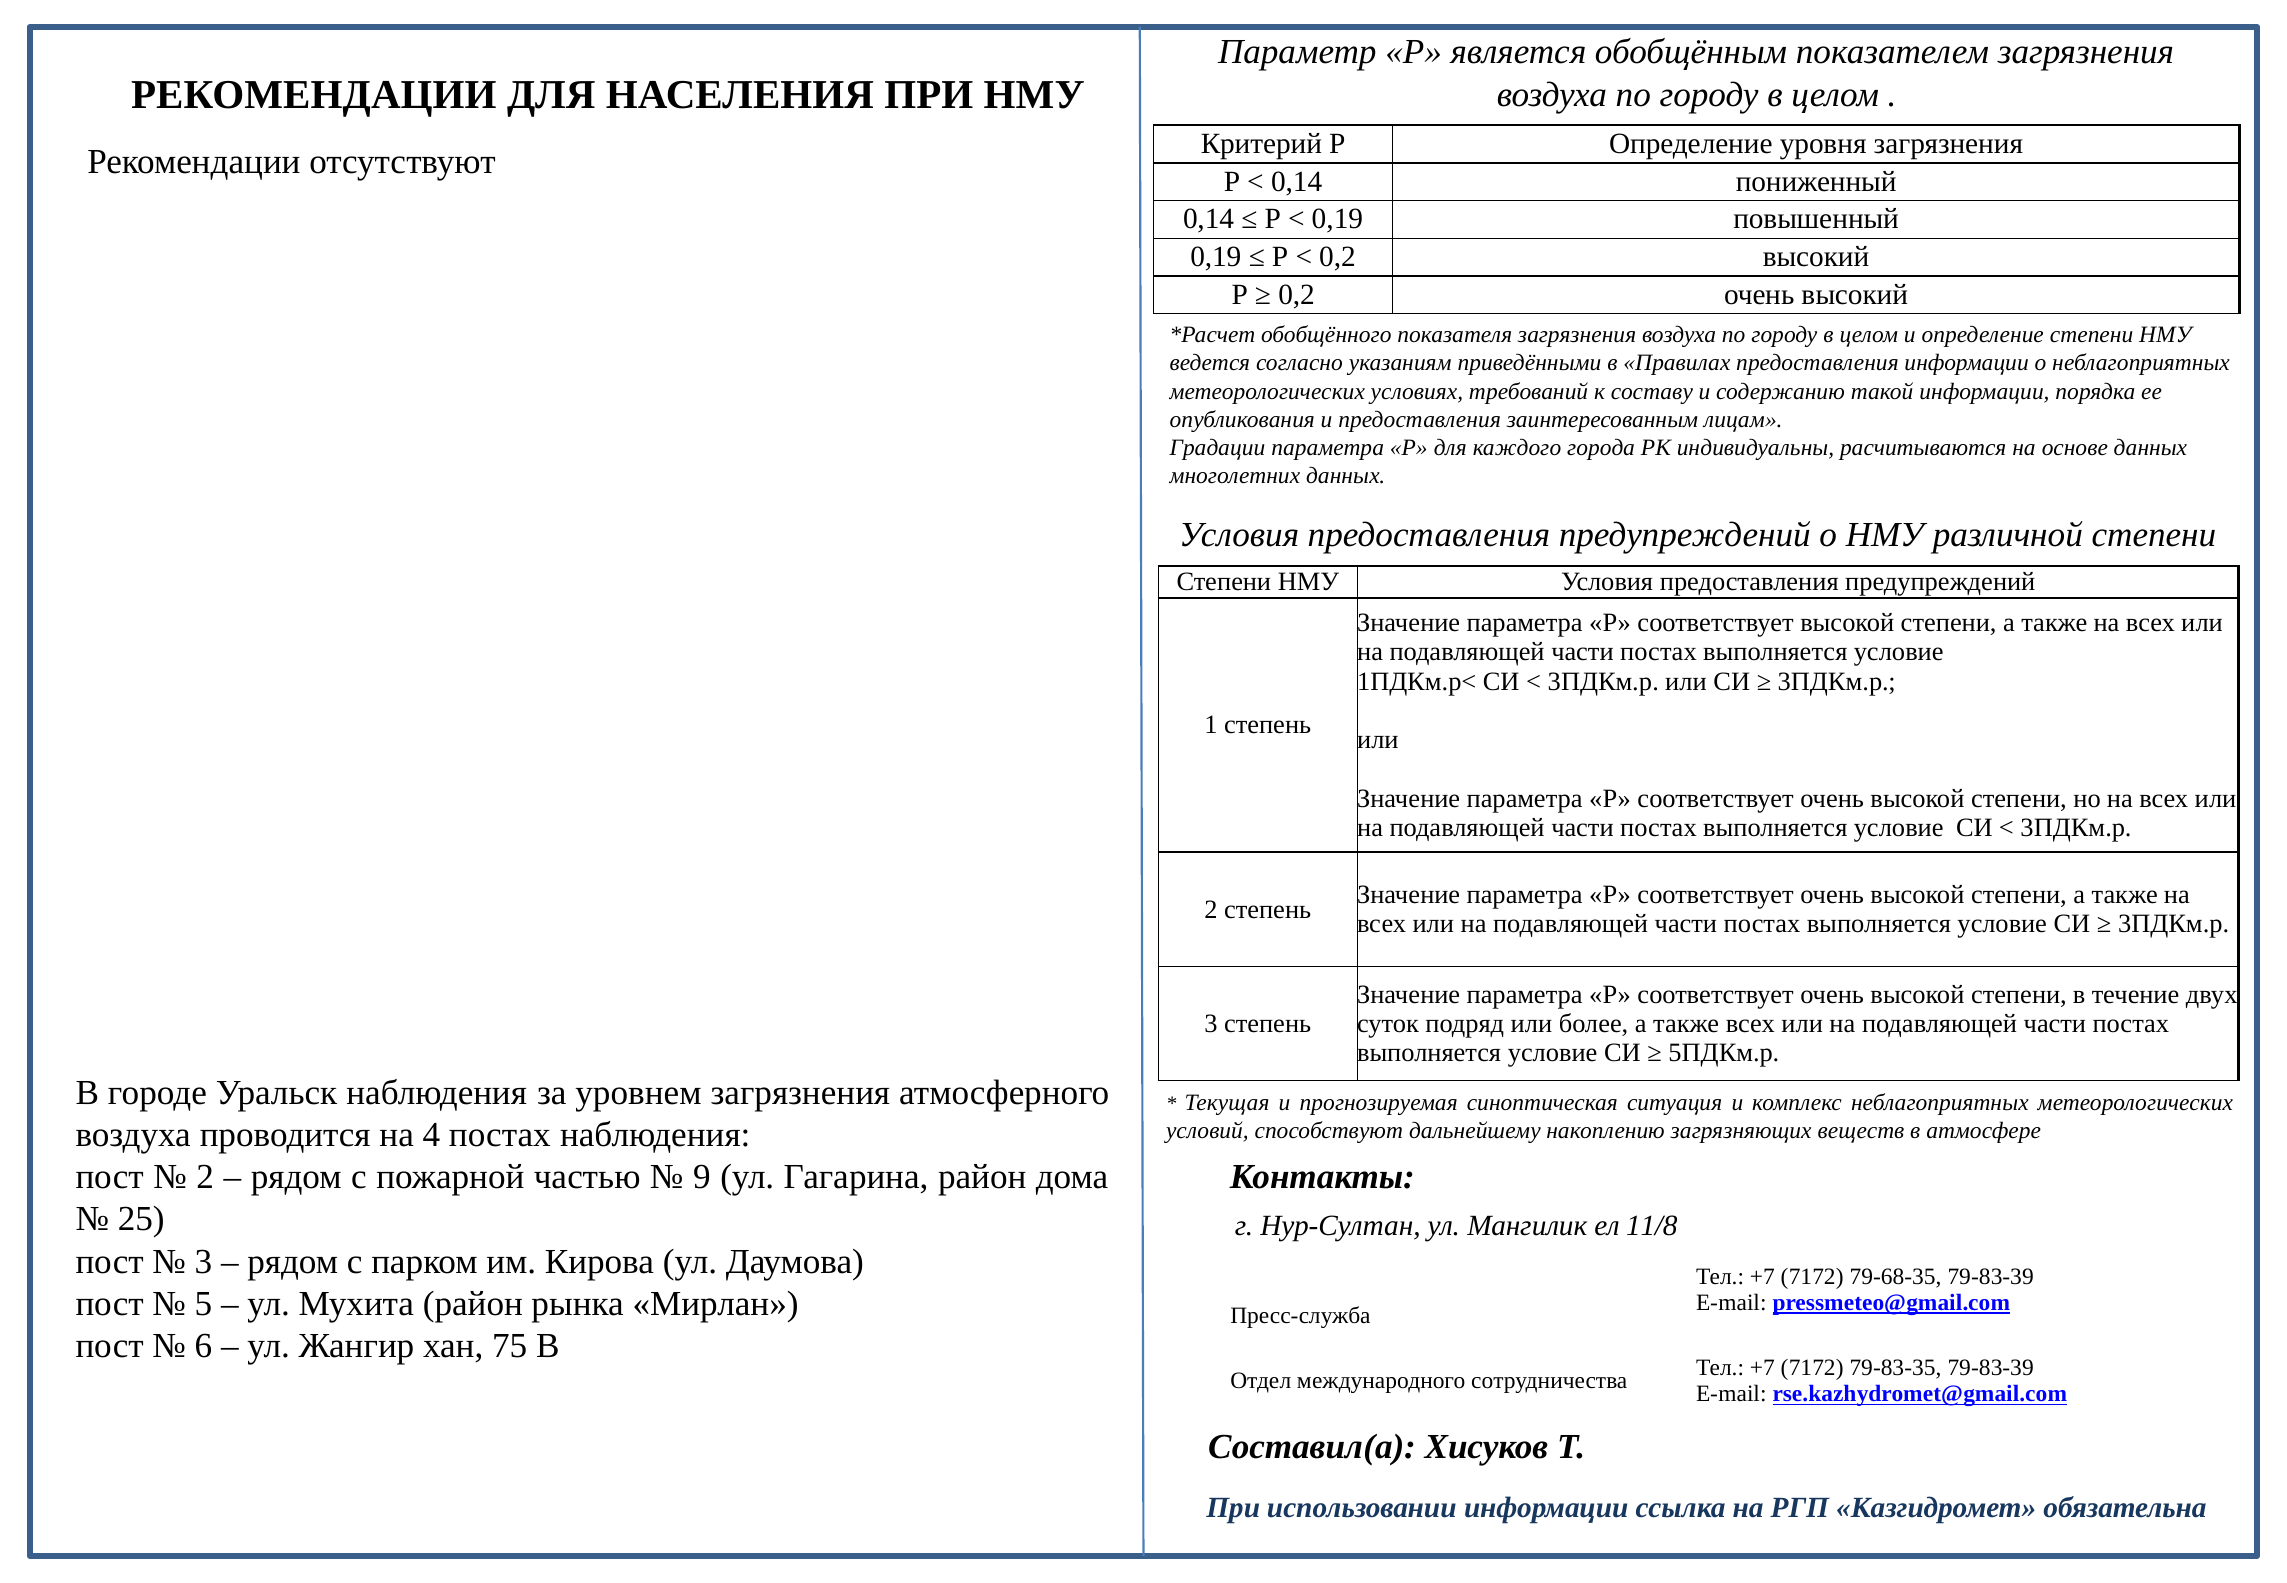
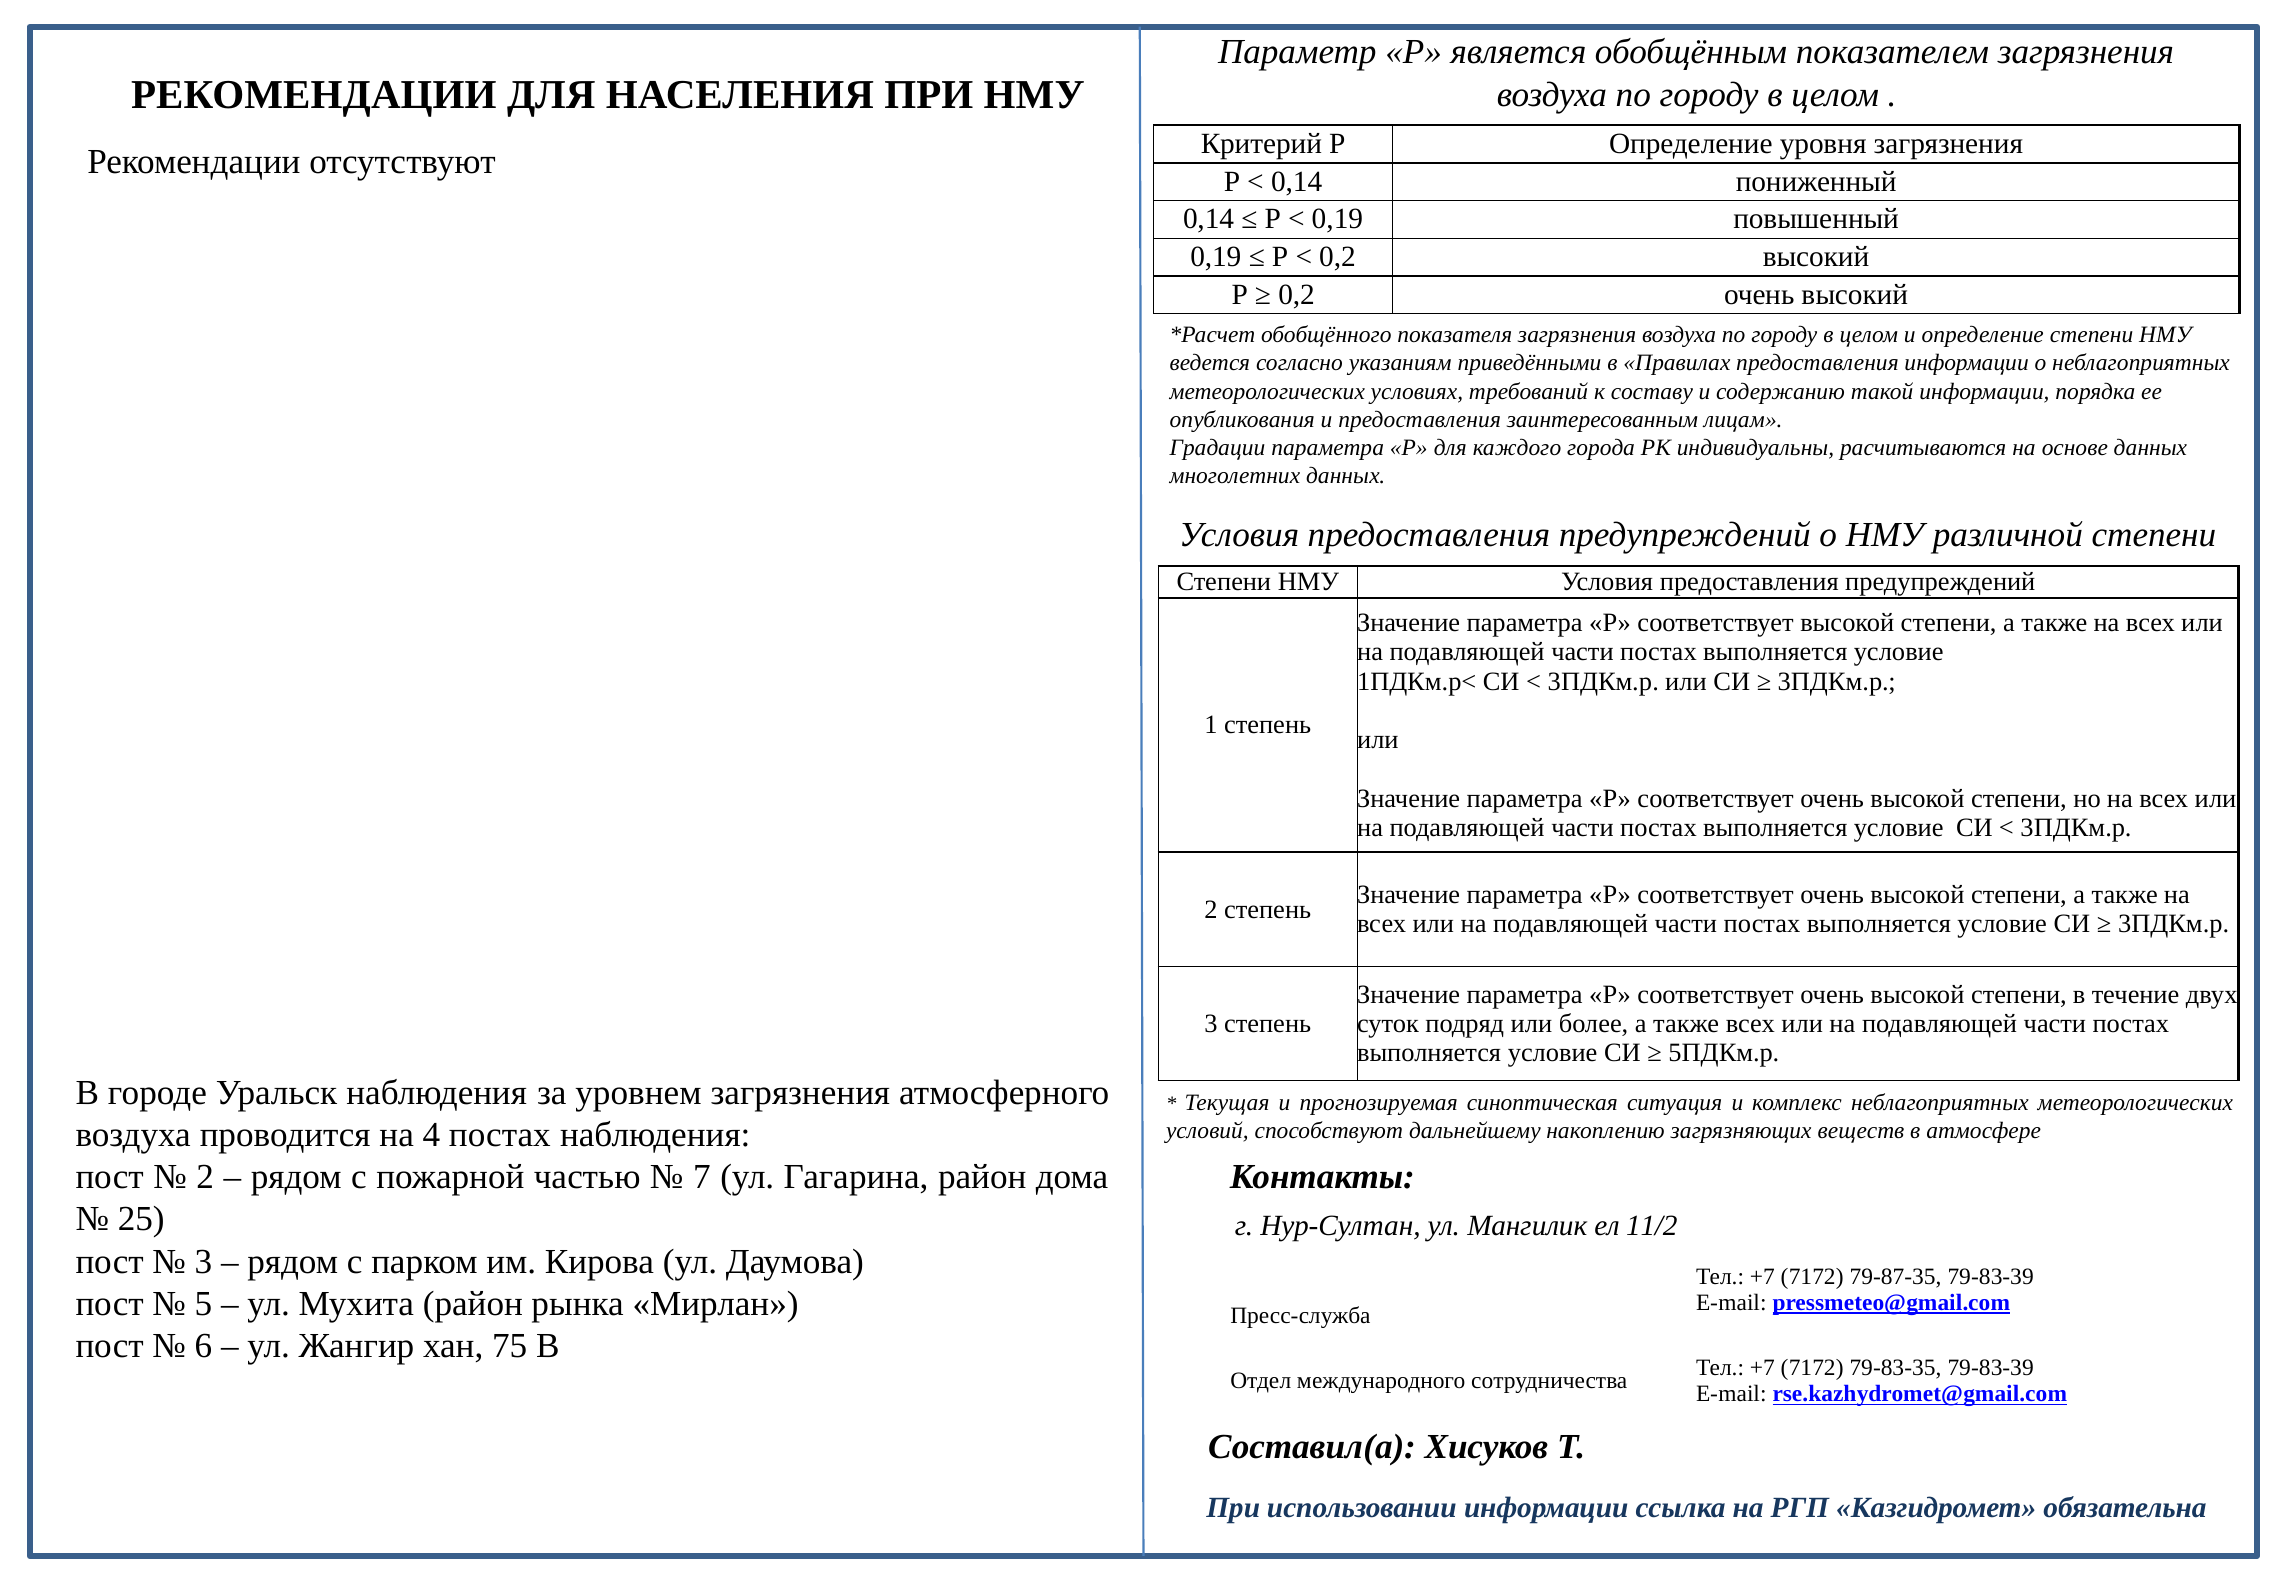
9: 9 -> 7
11/8: 11/8 -> 11/2
79-68-35: 79-68-35 -> 79-87-35
